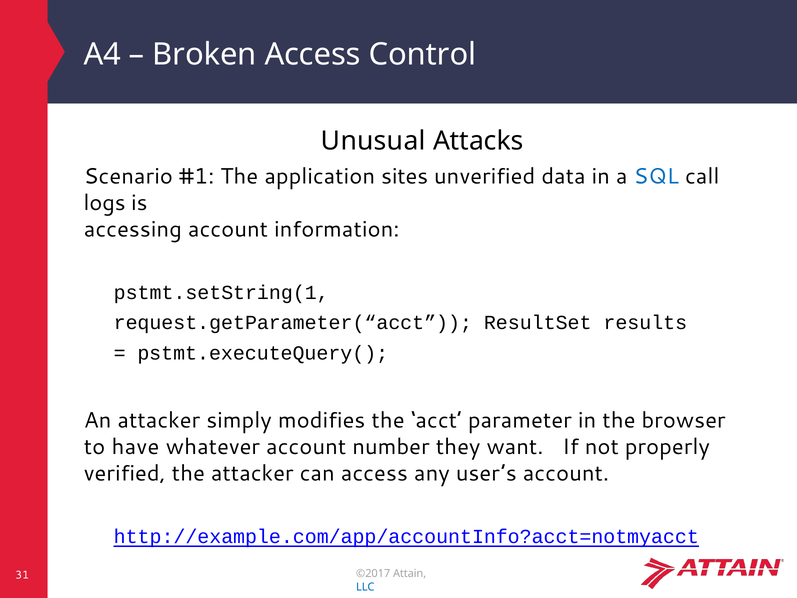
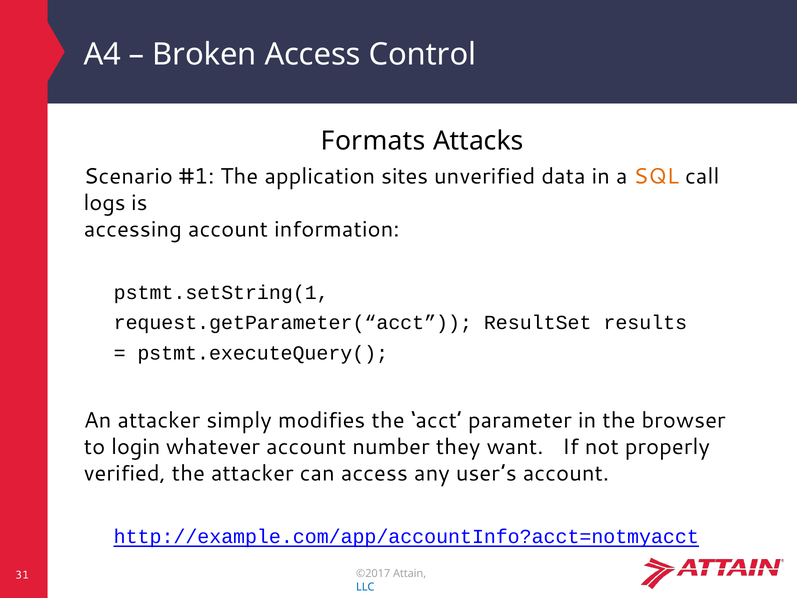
Unusual: Unusual -> Formats
SQL colour: blue -> orange
have: have -> login
